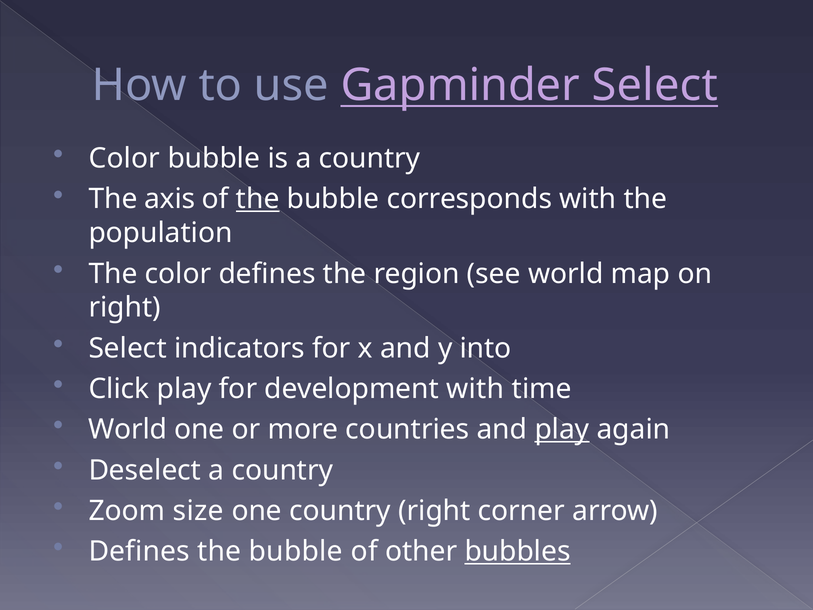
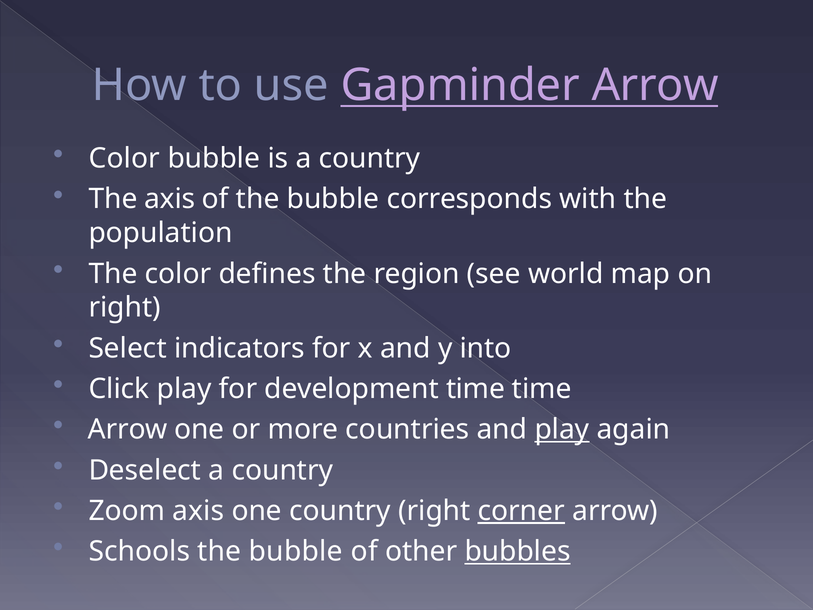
Gapminder Select: Select -> Arrow
the at (258, 199) underline: present -> none
development with: with -> time
World at (128, 429): World -> Arrow
Zoom size: size -> axis
corner underline: none -> present
Defines at (139, 551): Defines -> Schools
